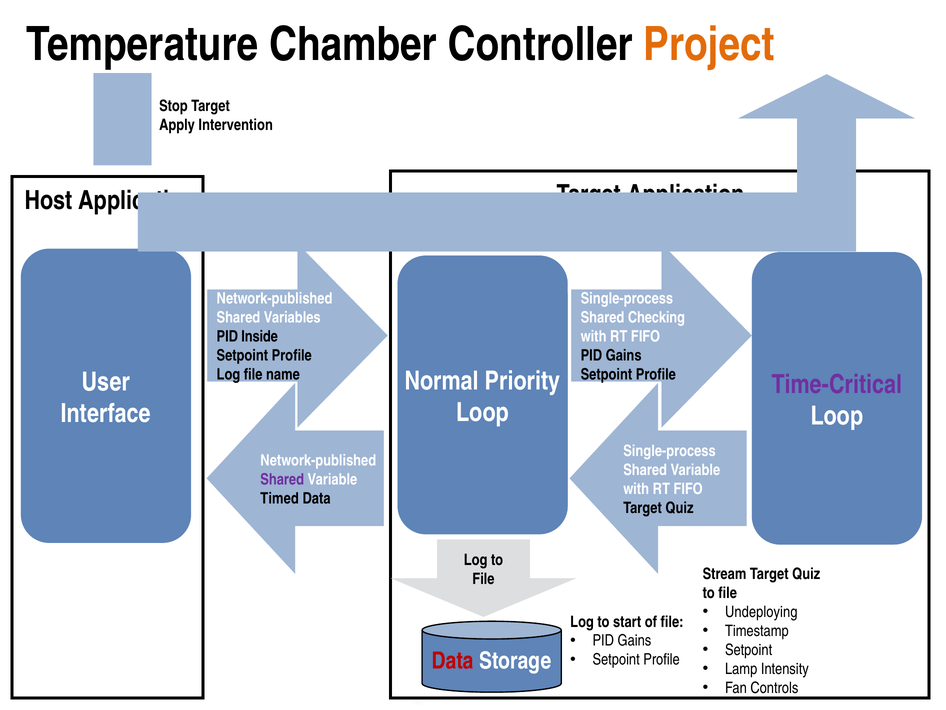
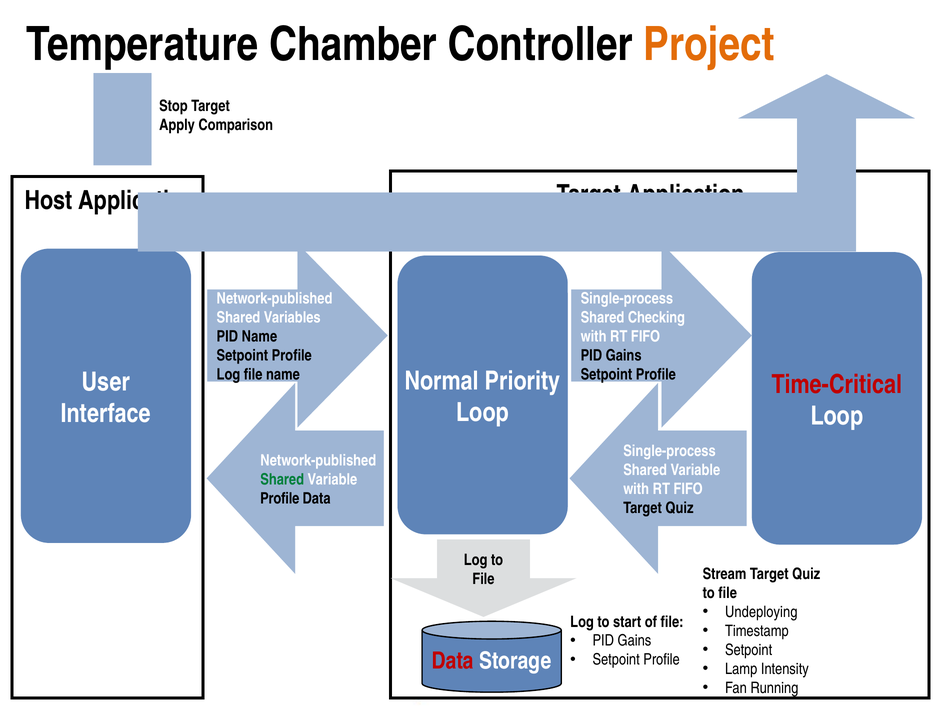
Intervention: Intervention -> Comparison
PID Inside: Inside -> Name
Time-Critical colour: purple -> red
Shared at (282, 479) colour: purple -> green
Timed at (280, 498): Timed -> Profile
Controls: Controls -> Running
